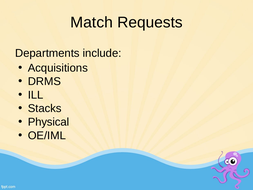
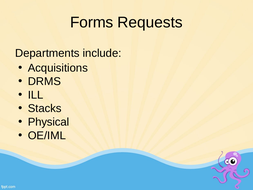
Match: Match -> Forms
